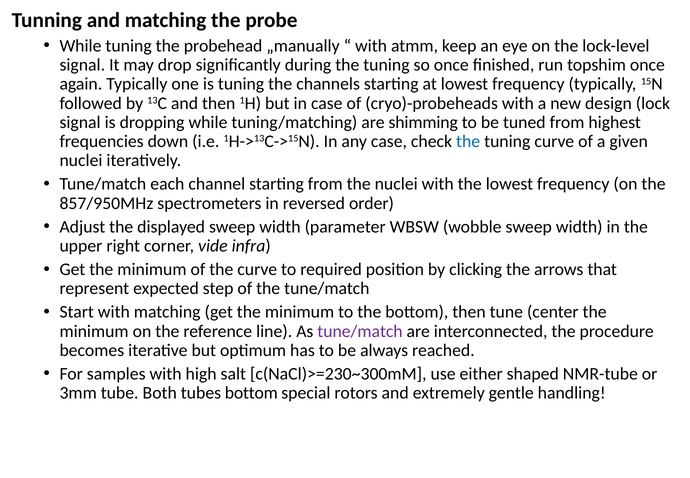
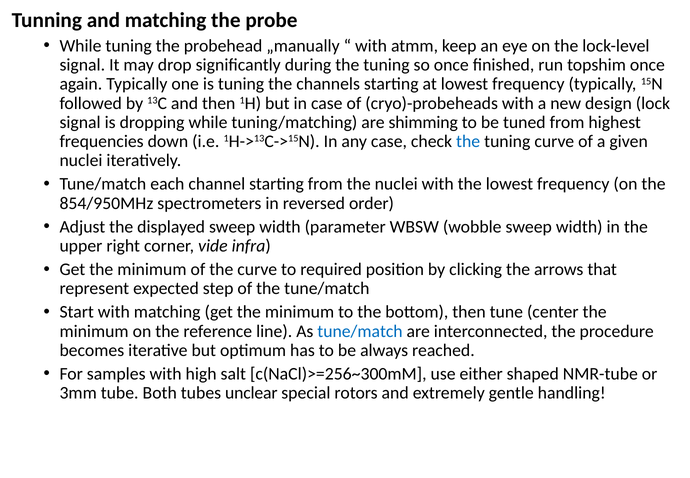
857/950MHz: 857/950MHz -> 854/950MHz
tune/match at (360, 331) colour: purple -> blue
c(NaCl)>=230~300mM: c(NaCl)>=230~300mM -> c(NaCl)>=256~300mM
tubes bottom: bottom -> unclear
